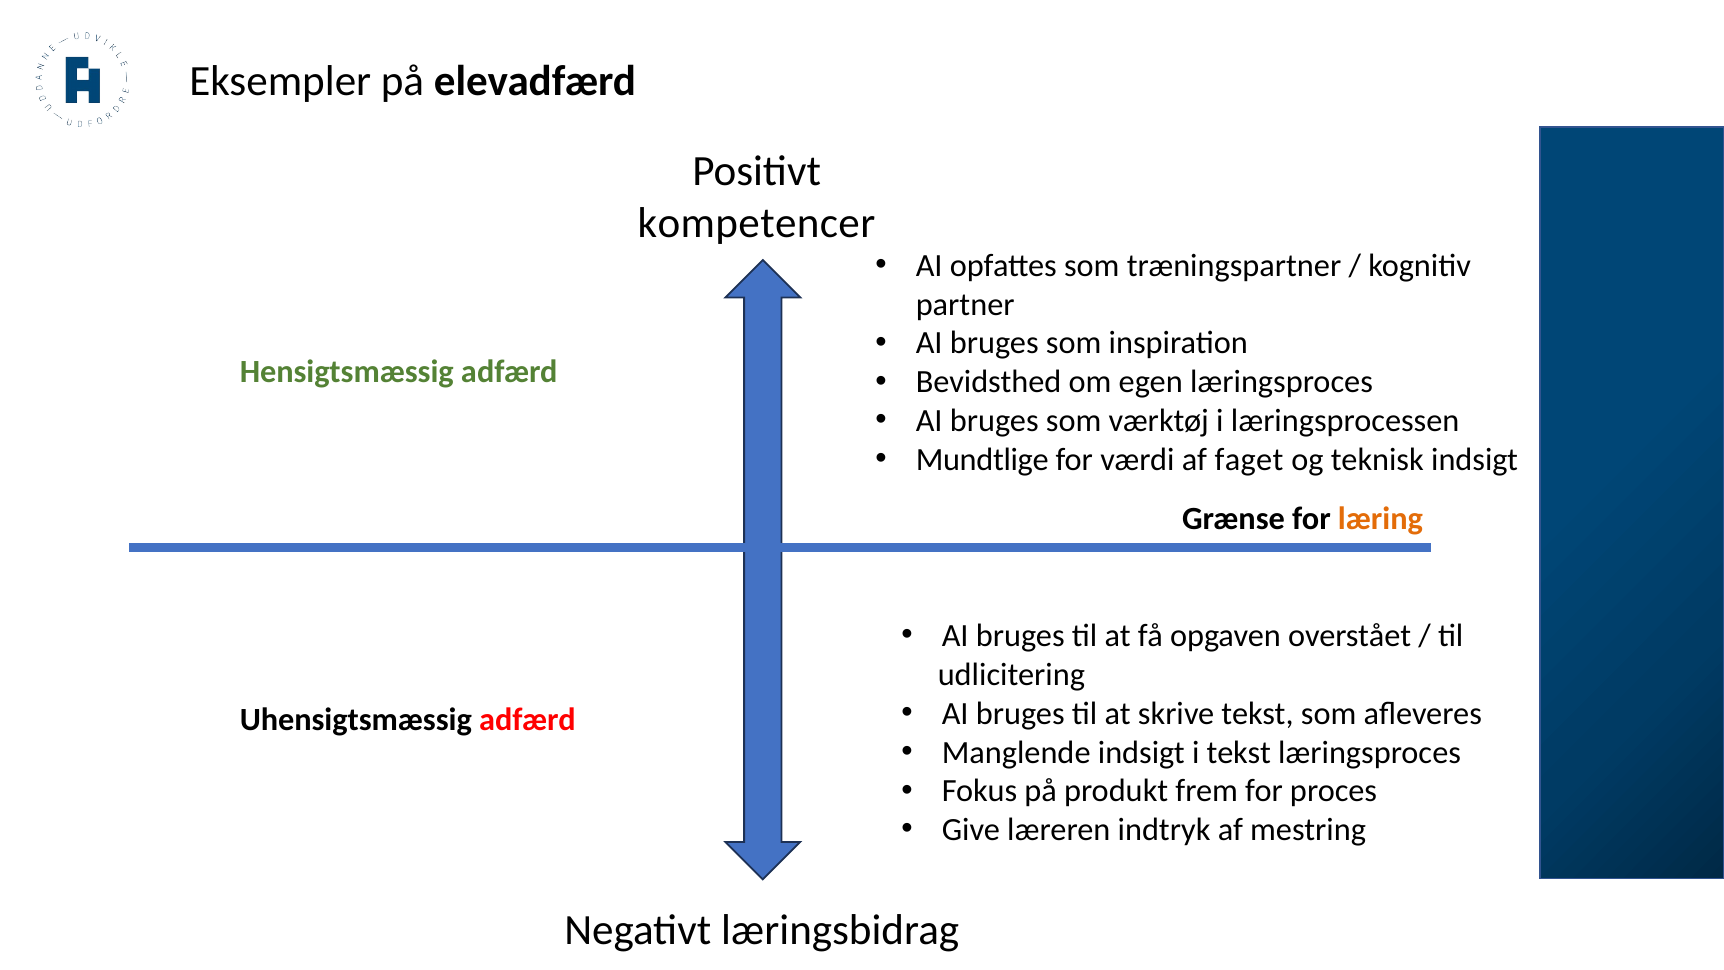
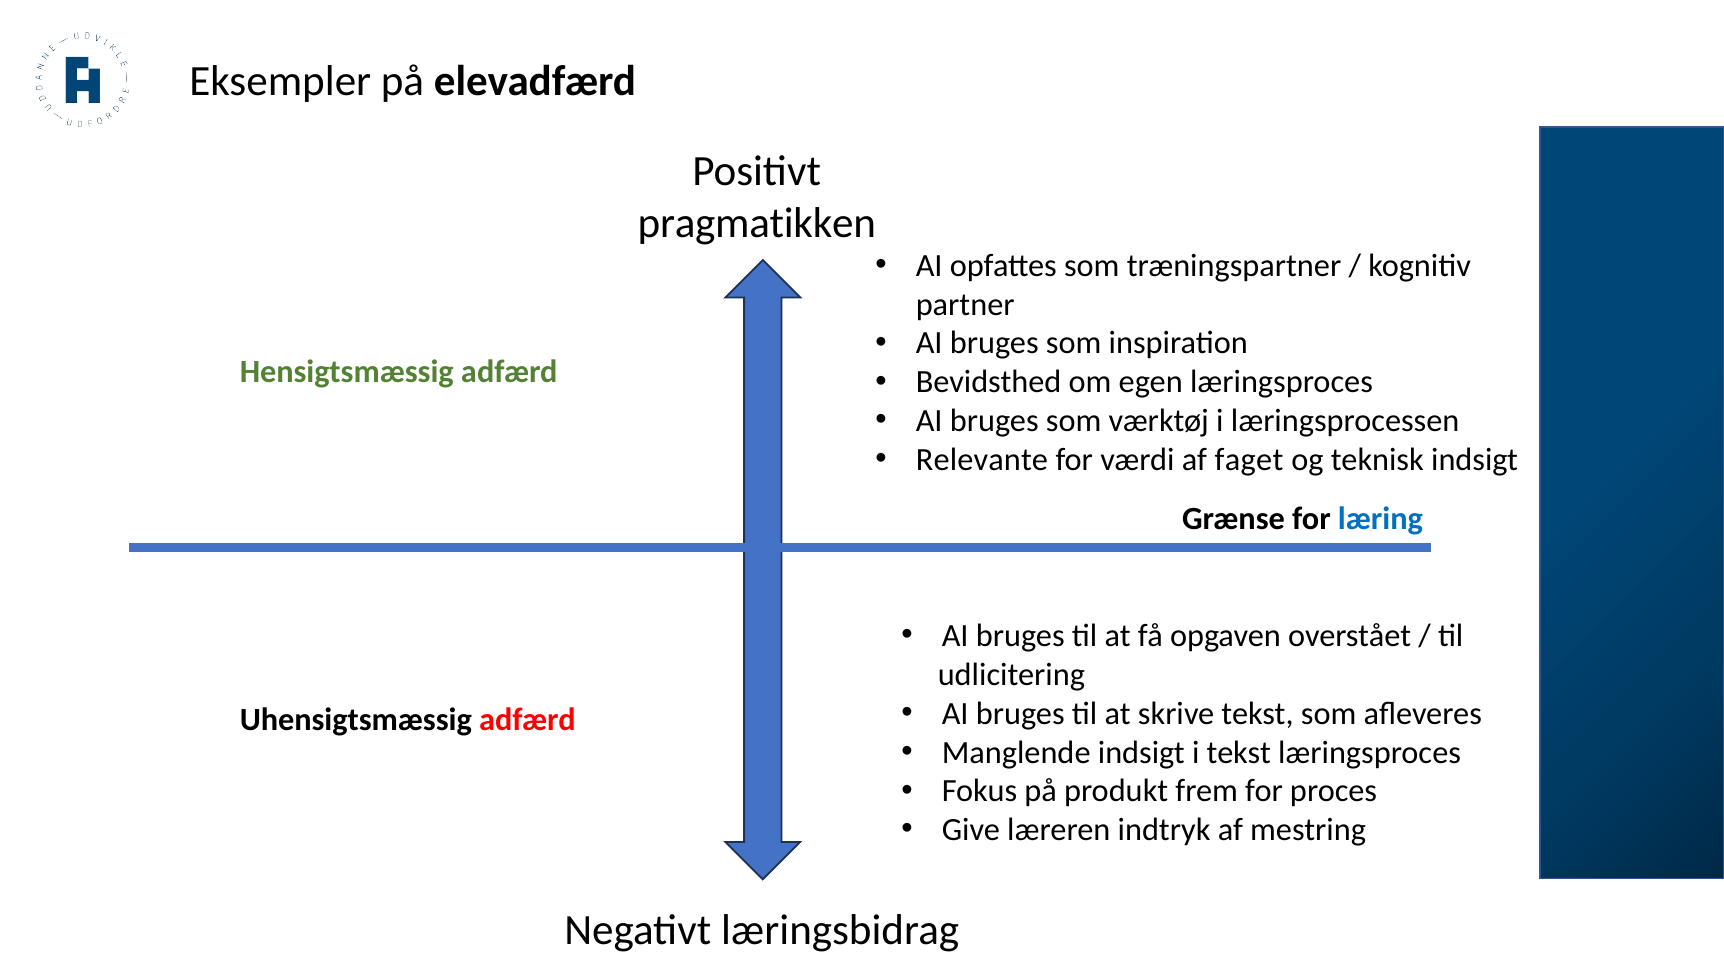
kompetencer: kompetencer -> pragmatikken
Mundtlige: Mundtlige -> Relevante
læring colour: orange -> blue
